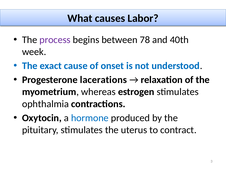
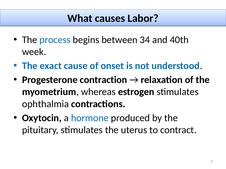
process colour: purple -> blue
78: 78 -> 34
lacerations: lacerations -> contraction
